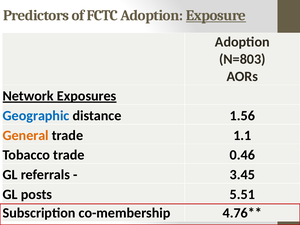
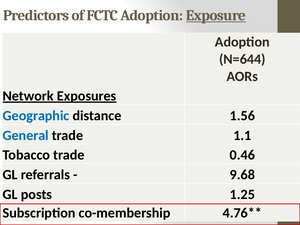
N=803: N=803 -> N=644
General colour: orange -> blue
3.45: 3.45 -> 9.68
5.51: 5.51 -> 1.25
